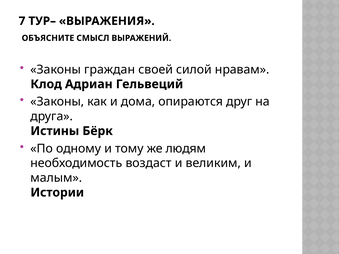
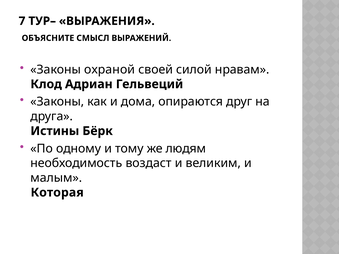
граждан: граждан -> охраной
Истории: Истории -> Которая
